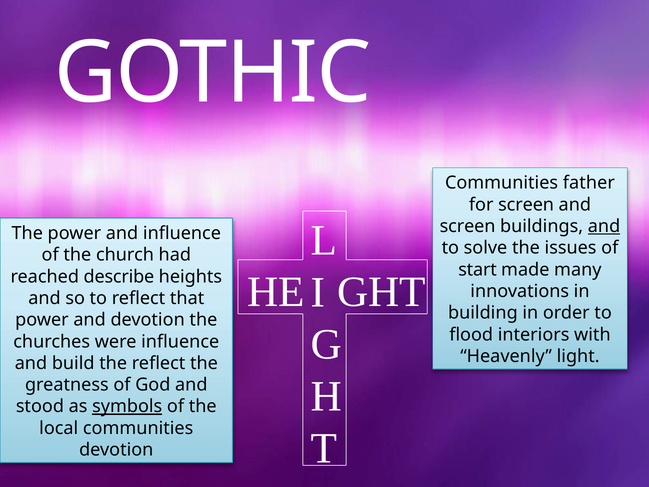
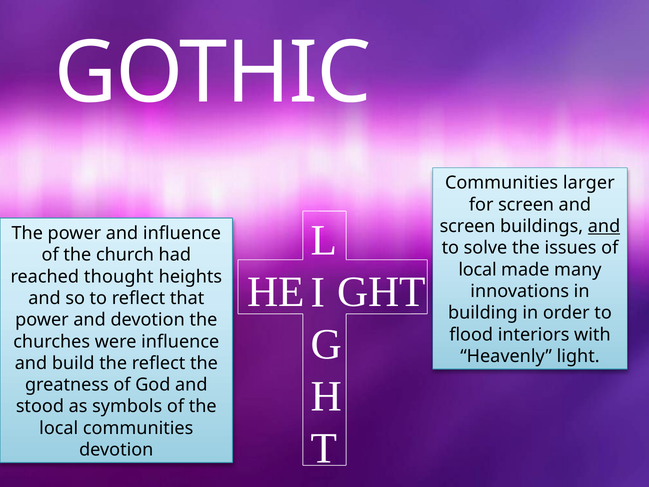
father: father -> larger
start at (478, 270): start -> local
describe: describe -> thought
symbols underline: present -> none
